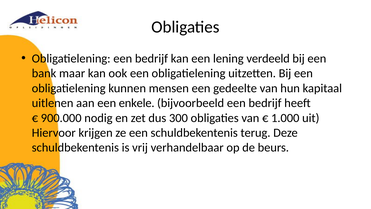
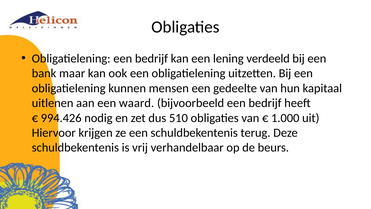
enkele: enkele -> waard
900.000: 900.000 -> 994.426
300: 300 -> 510
